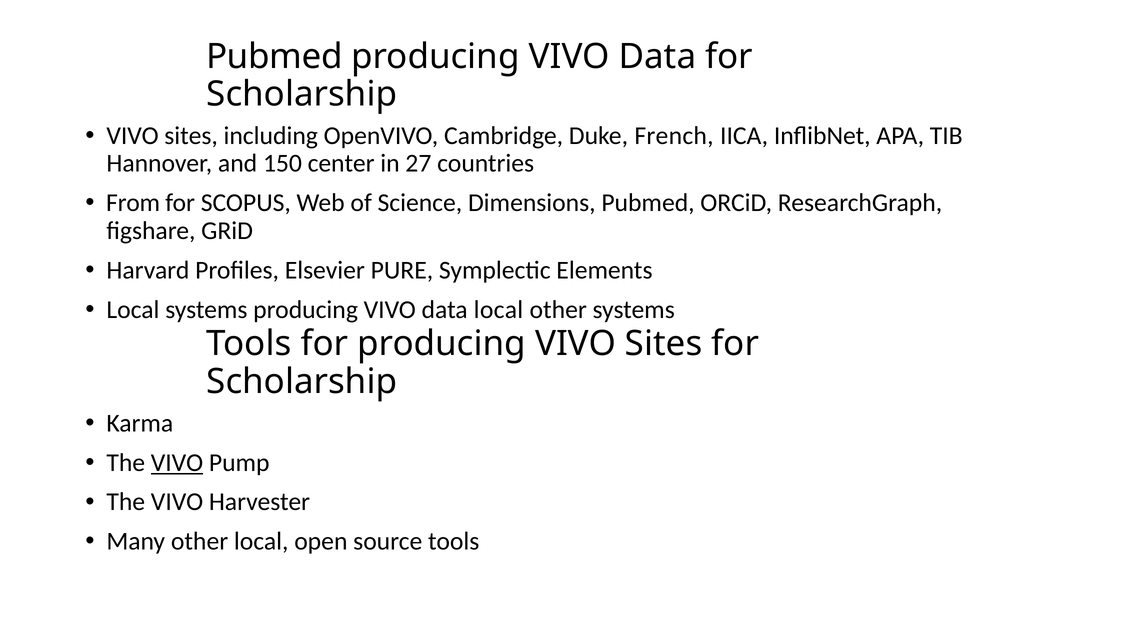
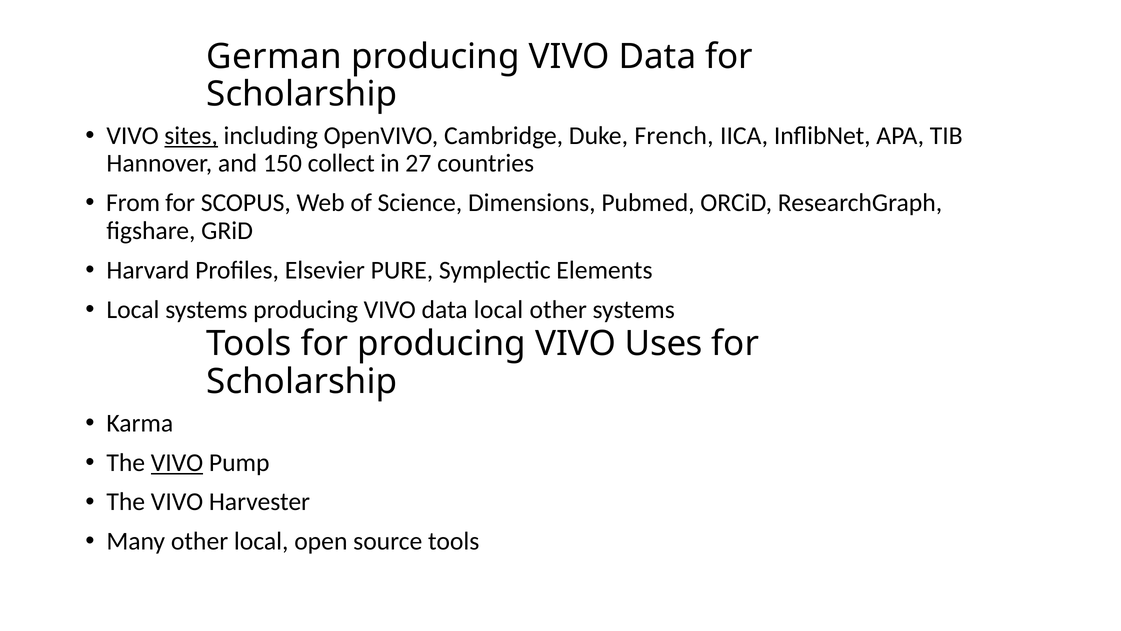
Pubmed at (274, 56): Pubmed -> German
sites at (191, 136) underline: none -> present
center: center -> collect
producing VIVO Sites: Sites -> Uses
